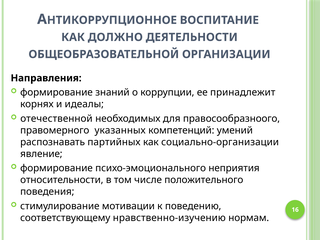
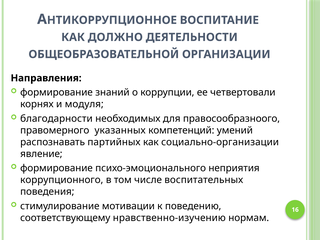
принадлежит: принадлежит -> четвертовали
идеалы: идеалы -> модуля
отечественной: отечественной -> благодарности
относительности: относительности -> коррупционного
положительного: положительного -> воспитательных
